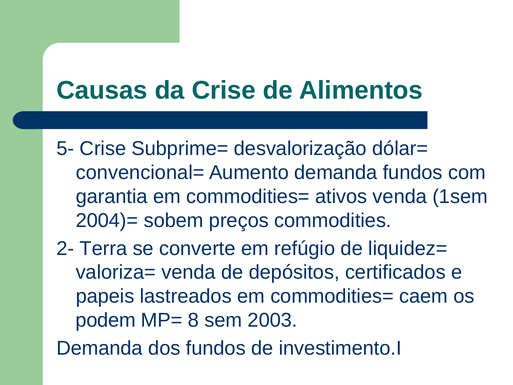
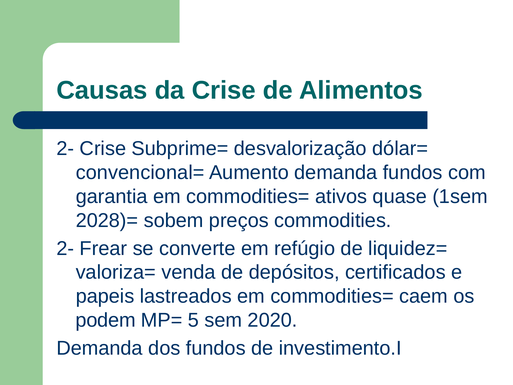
5- at (65, 148): 5- -> 2-
ativos venda: venda -> quase
2004)=: 2004)= -> 2028)=
Terra: Terra -> Frear
8: 8 -> 5
2003: 2003 -> 2020
